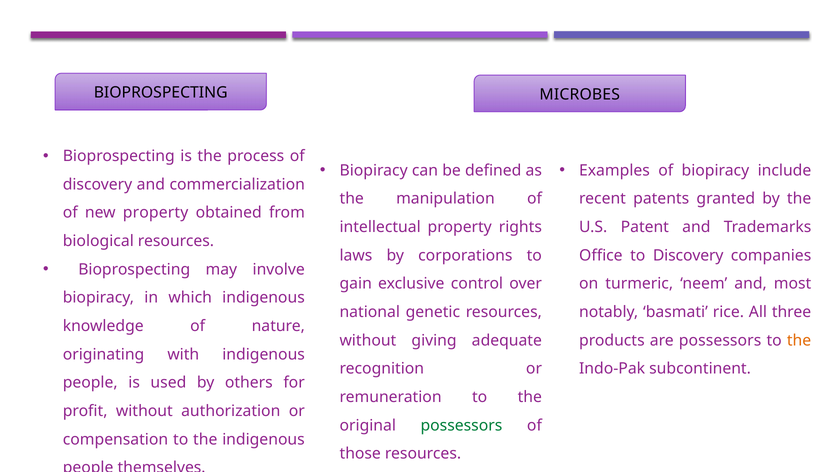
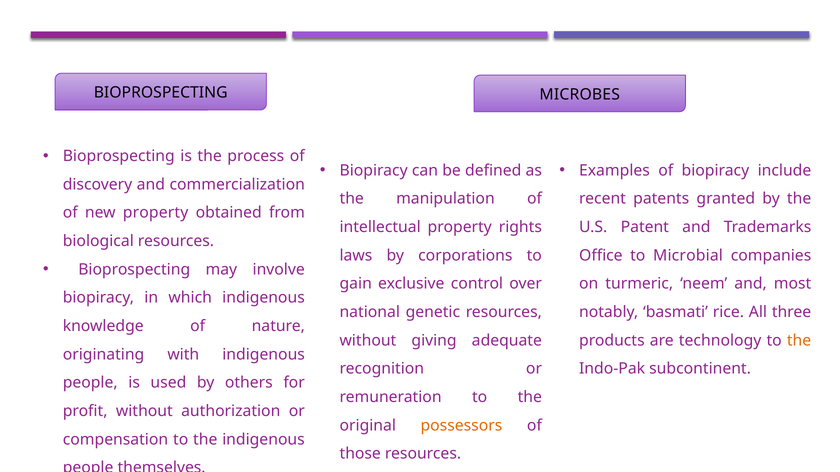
to Discovery: Discovery -> Microbial
are possessors: possessors -> technology
possessors at (461, 426) colour: green -> orange
